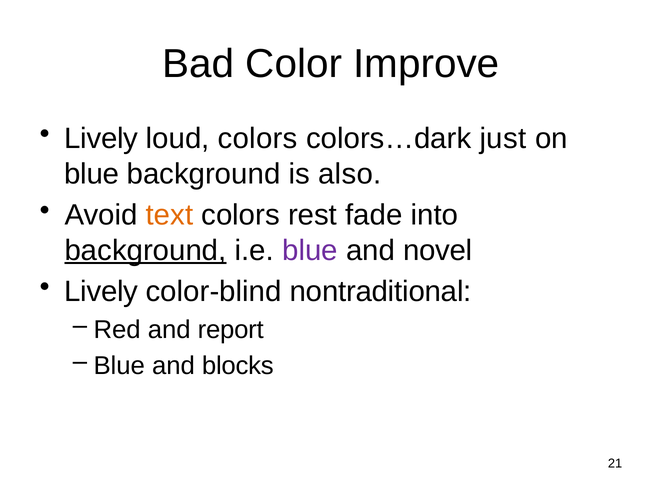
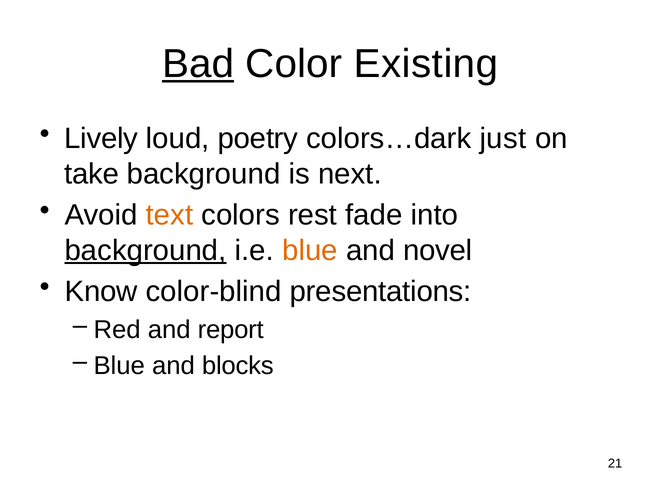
Bad underline: none -> present
Improve: Improve -> Existing
loud colors: colors -> poetry
blue at (92, 174): blue -> take
also: also -> next
blue at (310, 251) colour: purple -> orange
Lively at (101, 292): Lively -> Know
nontraditional: nontraditional -> presentations
